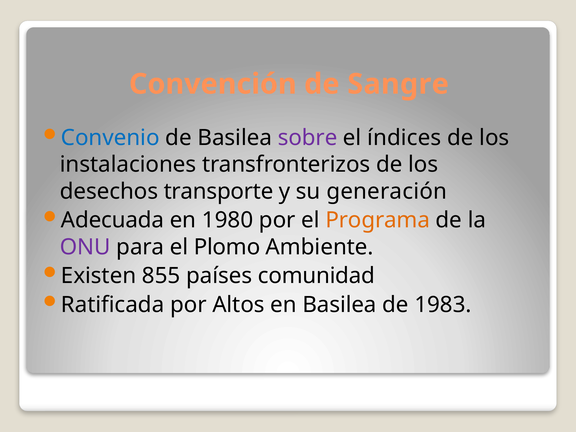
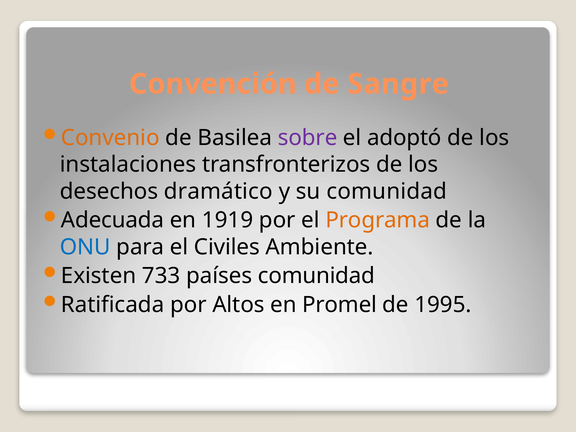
Convenio colour: blue -> orange
índices: índices -> adoptó
transporte: transporte -> dramático
su generación: generación -> comunidad
1980: 1980 -> 1919
ONU colour: purple -> blue
Plomo: Plomo -> Civiles
855: 855 -> 733
en Basilea: Basilea -> Promel
1983: 1983 -> 1995
